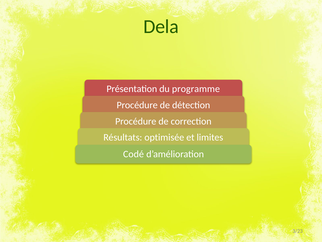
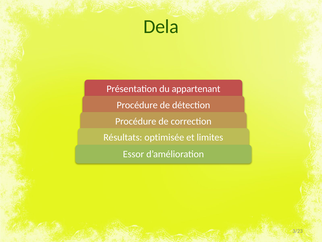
programme: programme -> appartenant
Codé: Codé -> Essor
